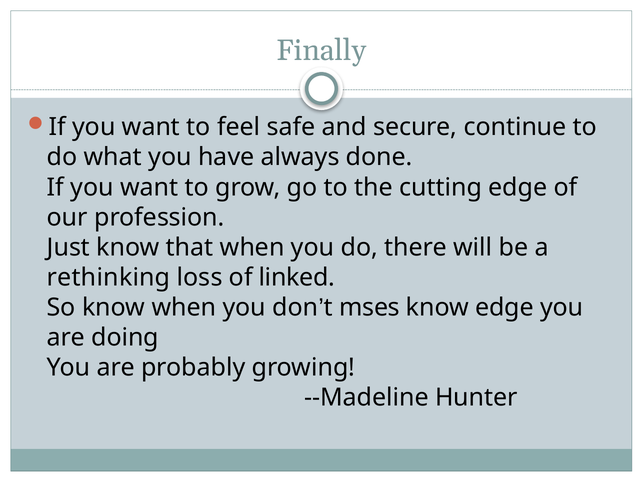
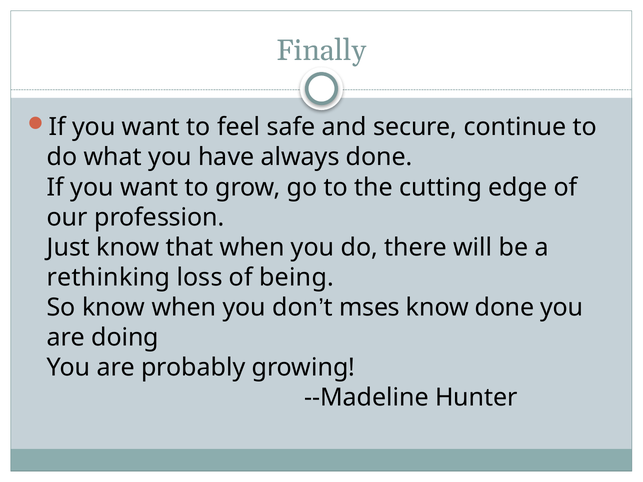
linked: linked -> being
know edge: edge -> done
